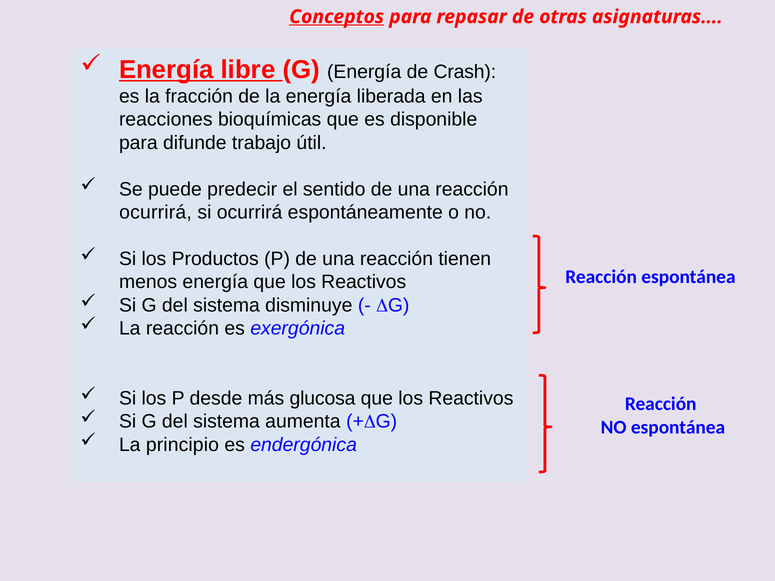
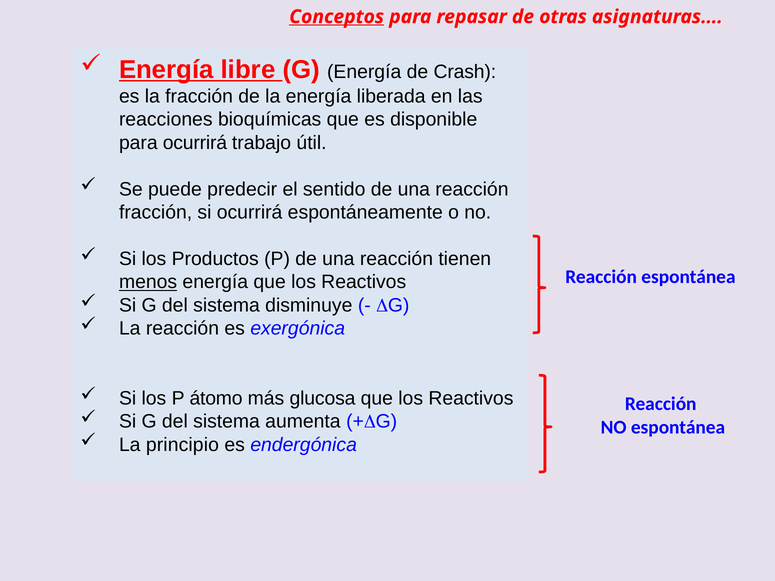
para difunde: difunde -> ocurrirá
ocurrirá at (156, 212): ocurrirá -> fracción
menos underline: none -> present
desde: desde -> átomo
